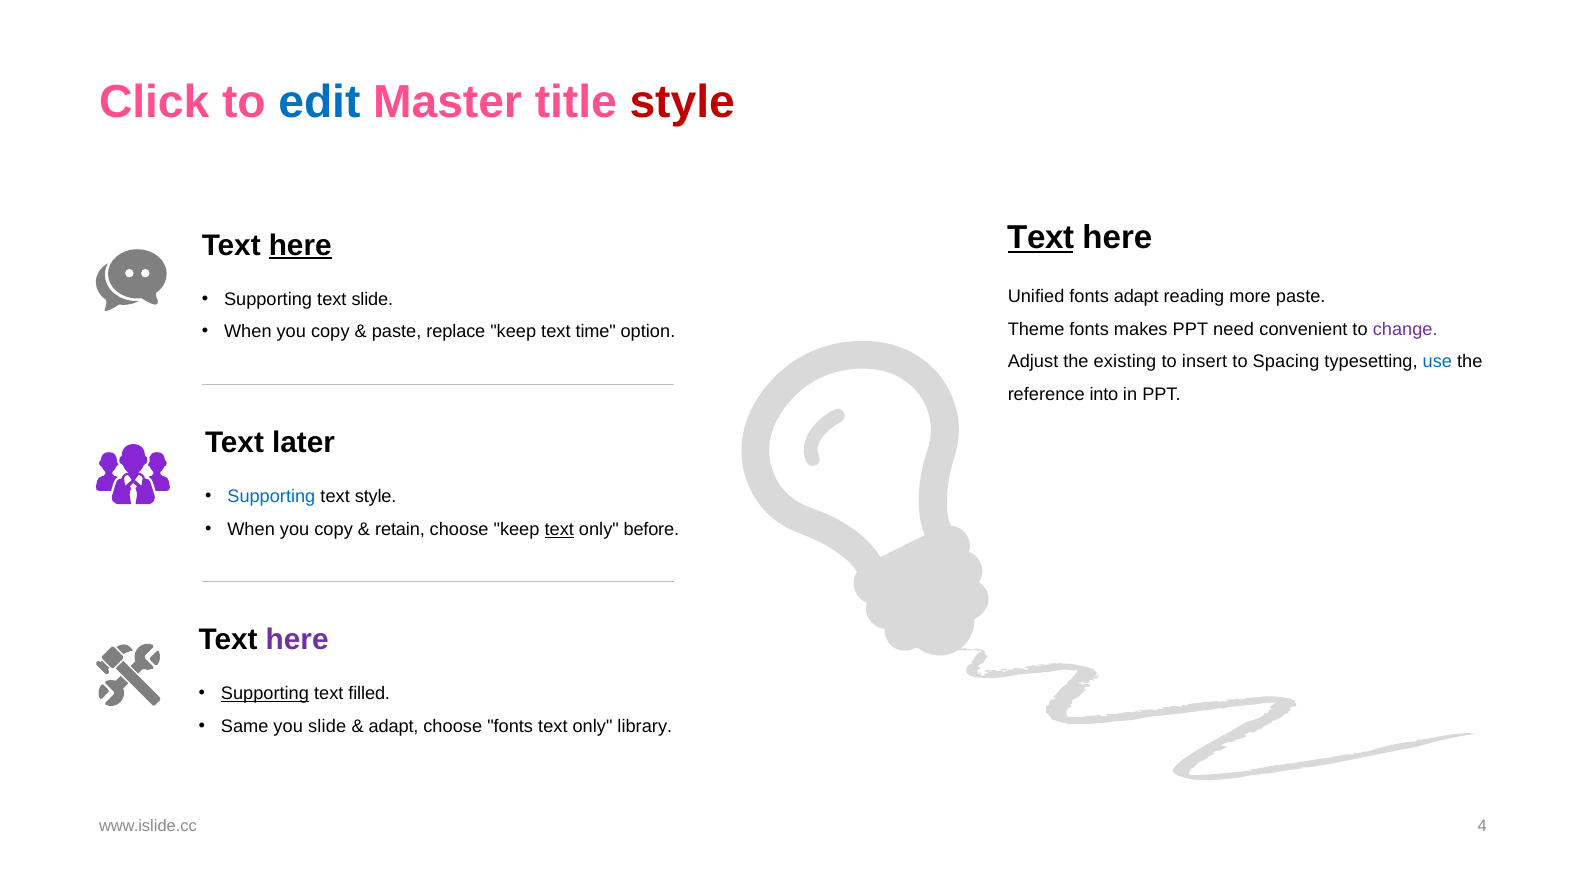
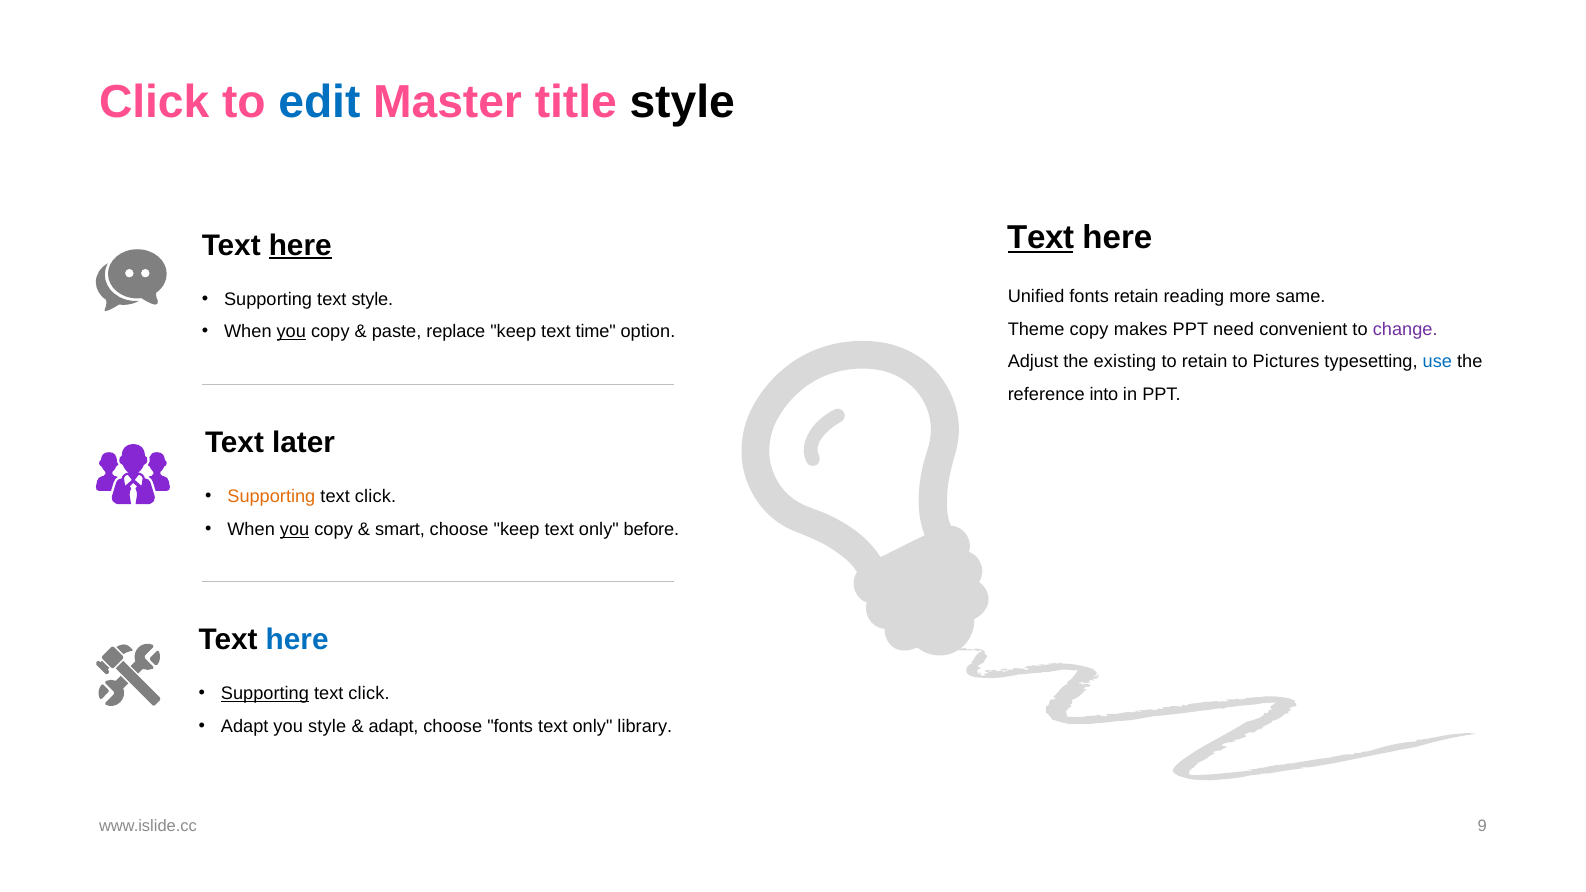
style at (682, 103) colour: red -> black
fonts adapt: adapt -> retain
more paste: paste -> same
text slide: slide -> style
Theme fonts: fonts -> copy
you at (291, 332) underline: none -> present
to insert: insert -> retain
Spacing: Spacing -> Pictures
Supporting at (271, 497) colour: blue -> orange
style at (376, 497): style -> click
you at (295, 529) underline: none -> present
retain: retain -> smart
text at (559, 529) underline: present -> none
here at (297, 640) colour: purple -> blue
filled at (369, 694): filled -> click
Same at (245, 727): Same -> Adapt
you slide: slide -> style
4: 4 -> 9
